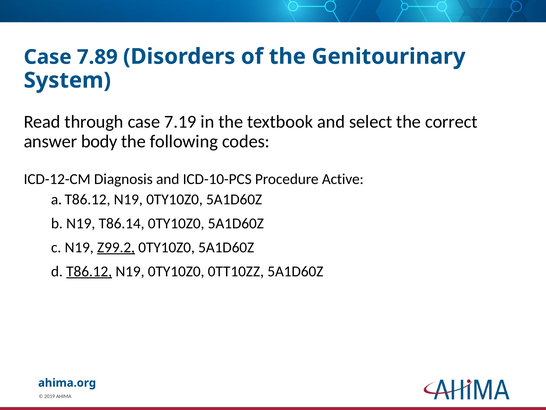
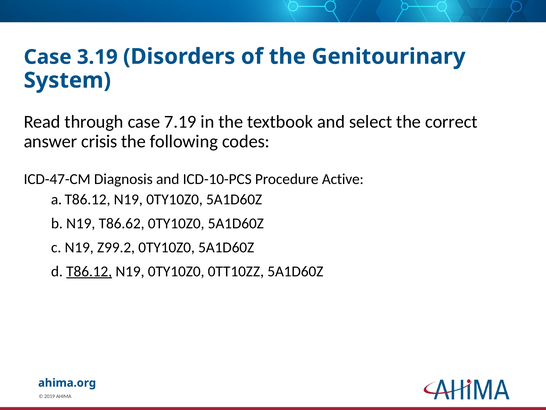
7.89: 7.89 -> 3.19
body: body -> crisis
ICD-12-CM: ICD-12-CM -> ICD-47-CM
T86.14: T86.14 -> T86.62
Z99.2 underline: present -> none
